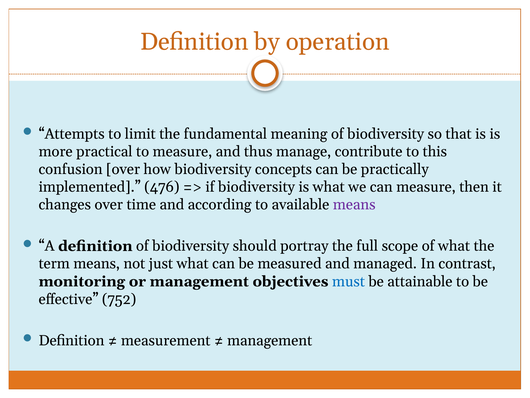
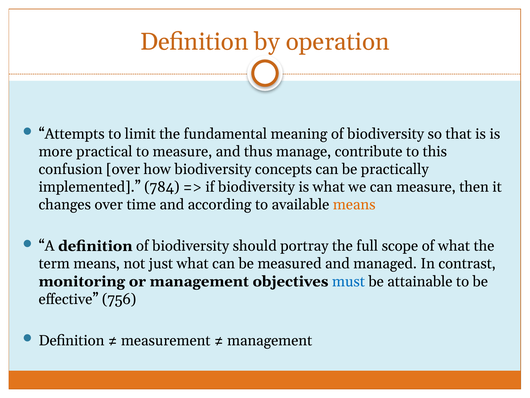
476: 476 -> 784
means at (354, 204) colour: purple -> orange
752: 752 -> 756
